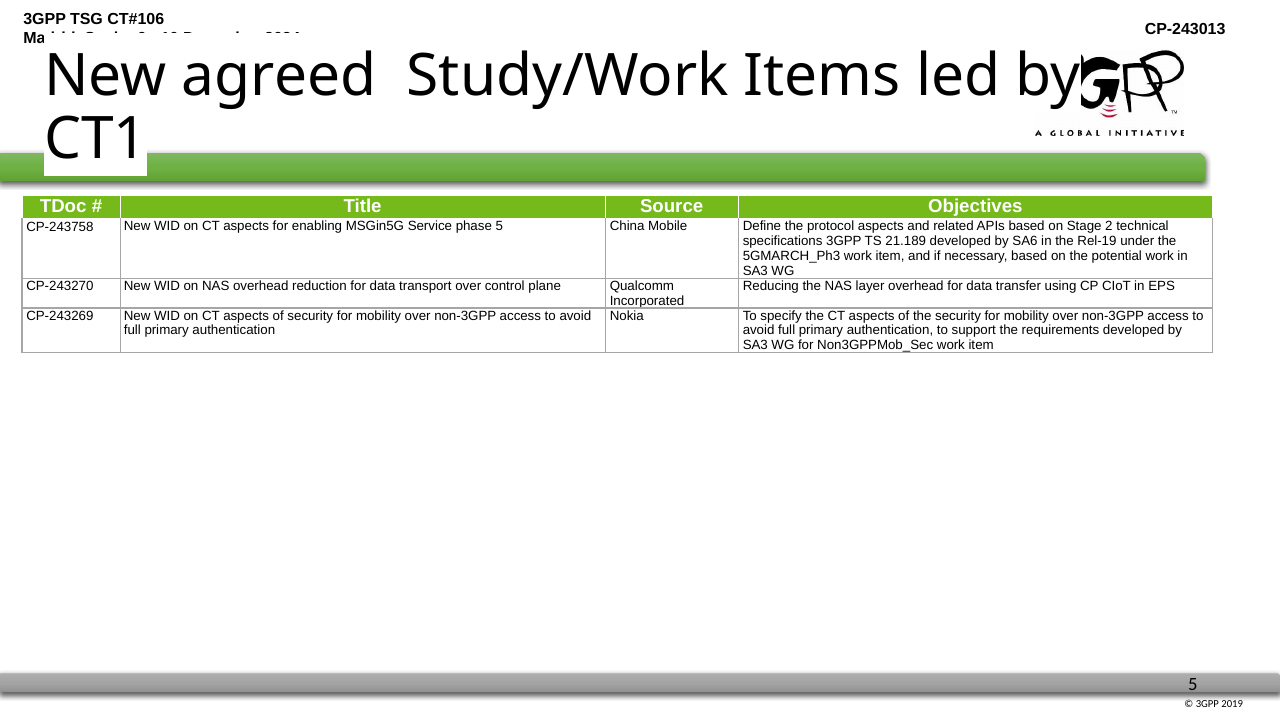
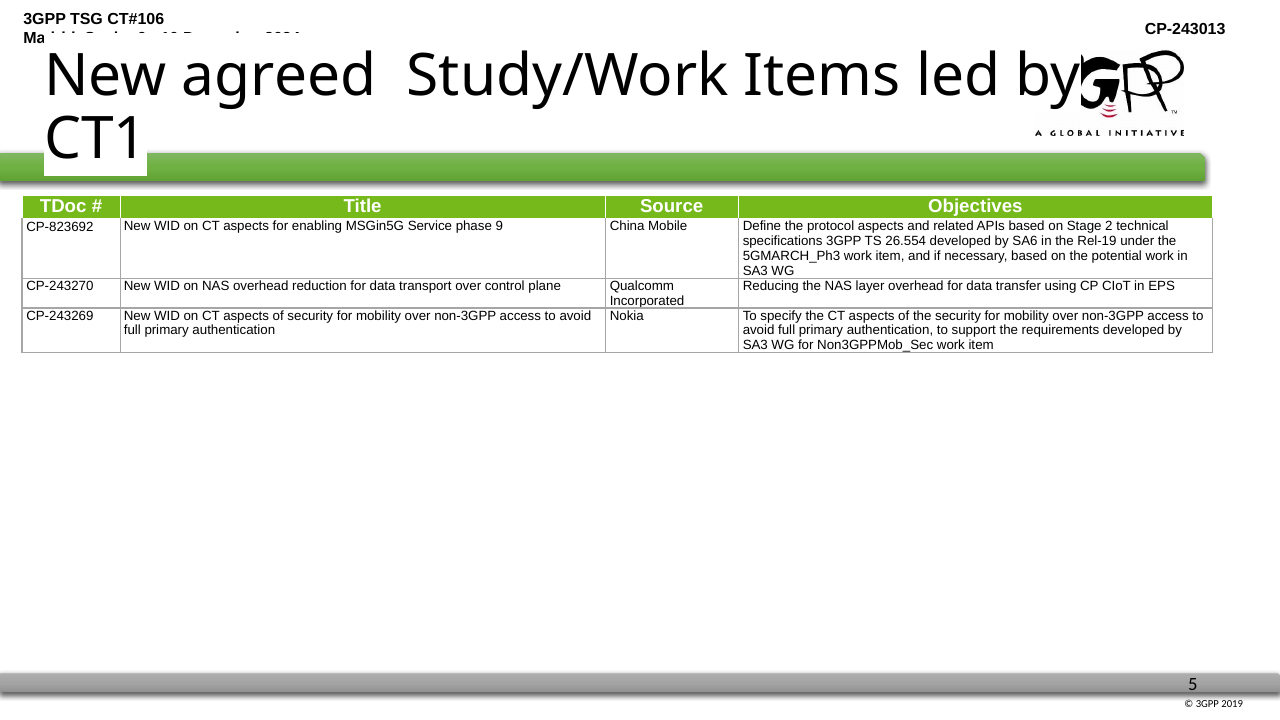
CP-243758: CP-243758 -> CP-823692
phase 5: 5 -> 9
21.189: 21.189 -> 26.554
